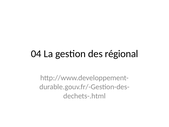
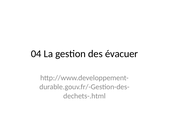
régional: régional -> évacuer
